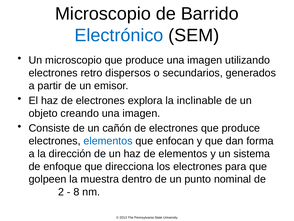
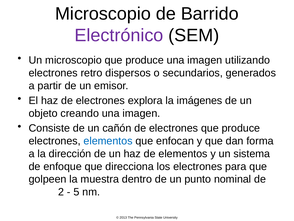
Electrónico colour: blue -> purple
inclinable: inclinable -> imágenes
8: 8 -> 5
